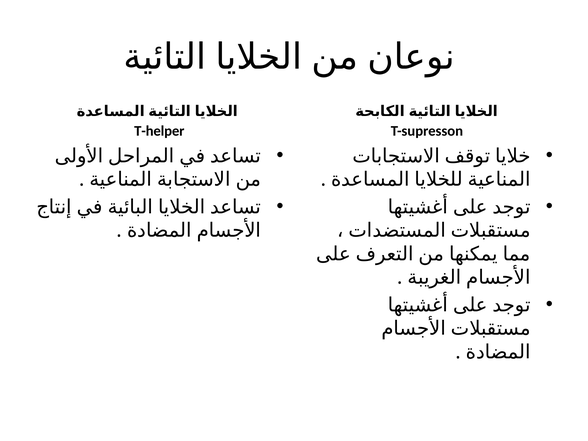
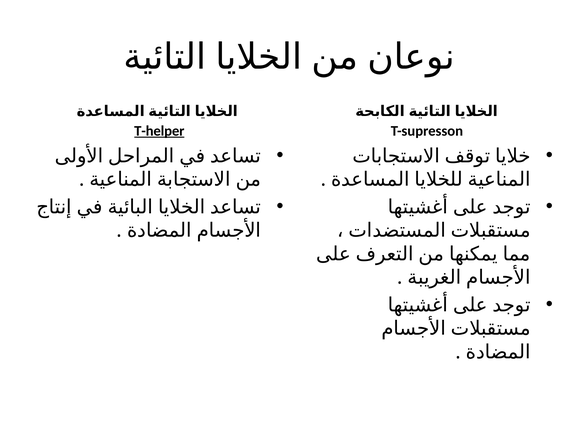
T-helper underline: none -> present
